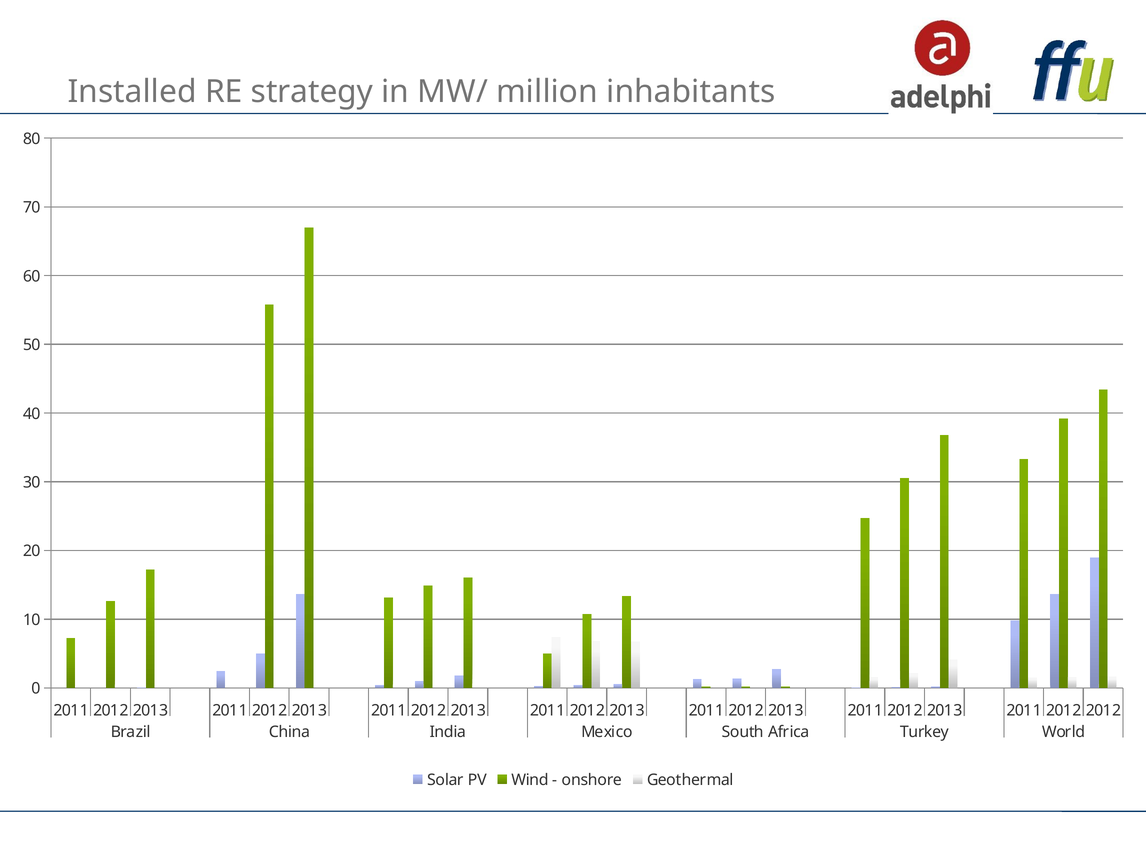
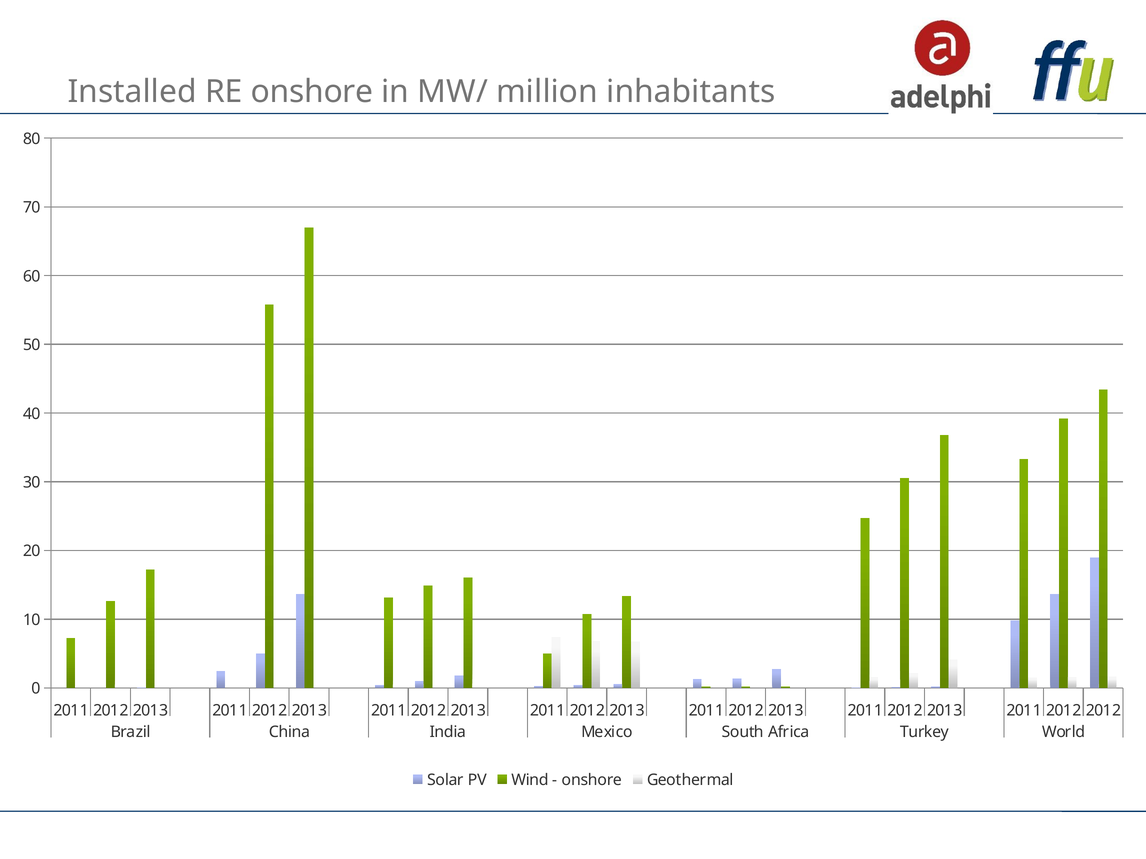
RE strategy: strategy -> onshore
